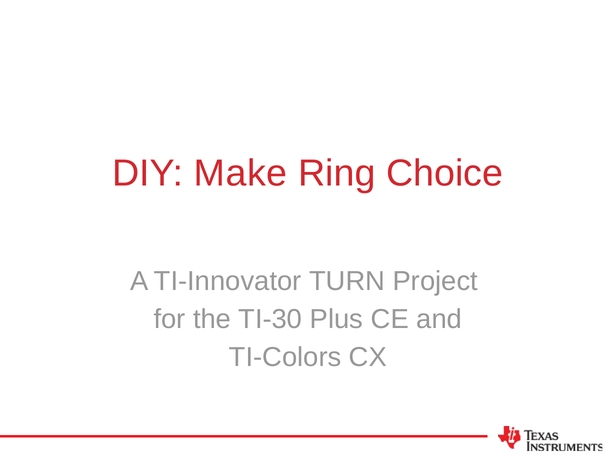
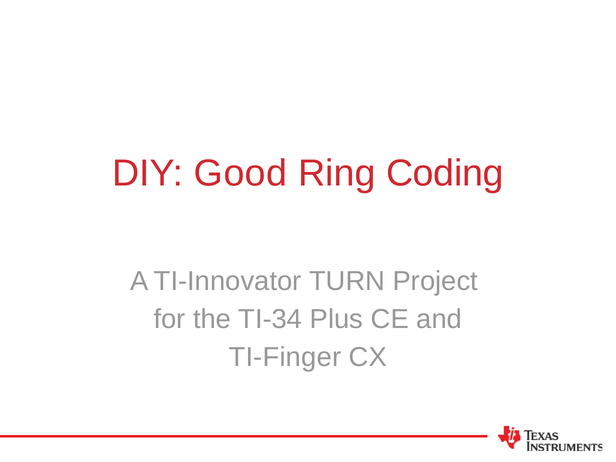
Make: Make -> Good
Choice: Choice -> Coding
TI-30: TI-30 -> TI-34
TI-Colors: TI-Colors -> TI-Finger
